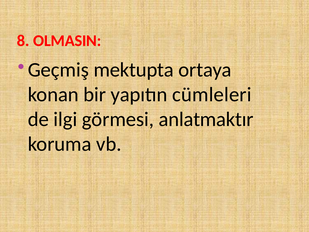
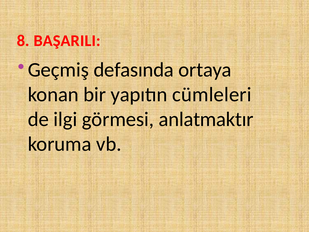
OLMASIN: OLMASIN -> BAŞARILI
mektupta: mektupta -> defasında
